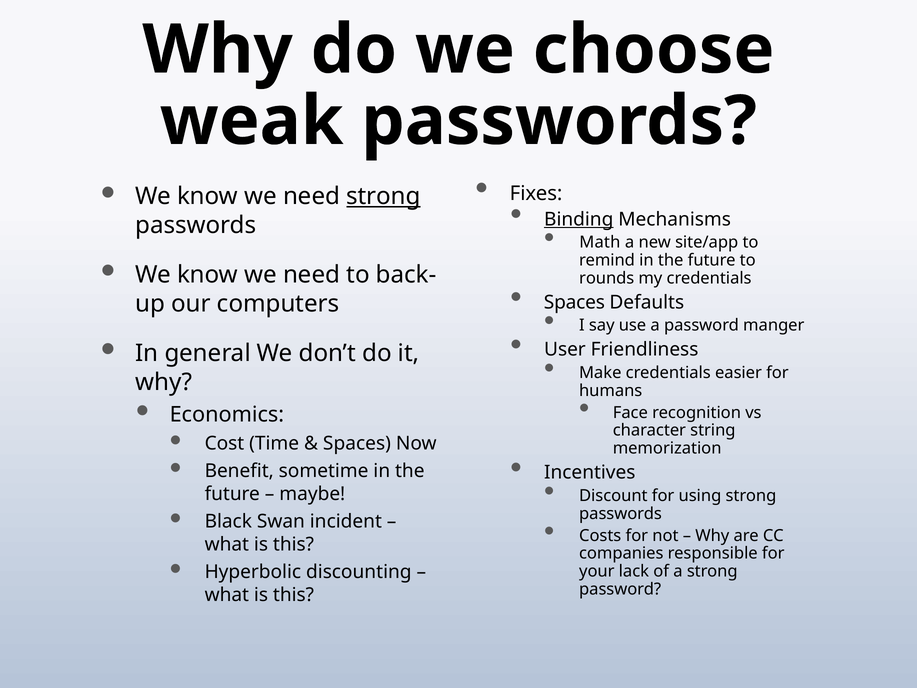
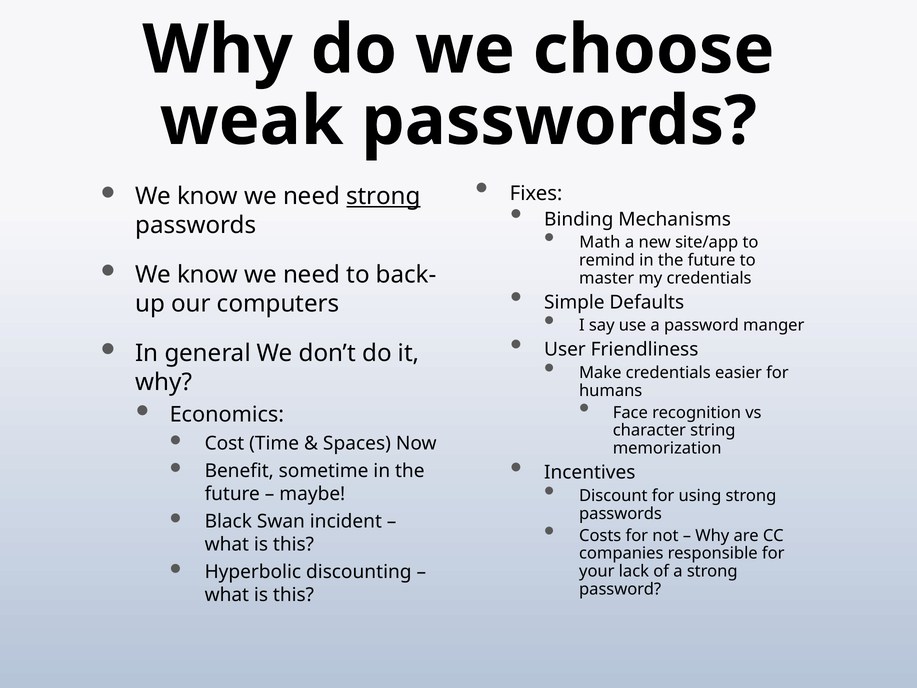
Binding underline: present -> none
rounds: rounds -> master
Spaces at (574, 302): Spaces -> Simple
